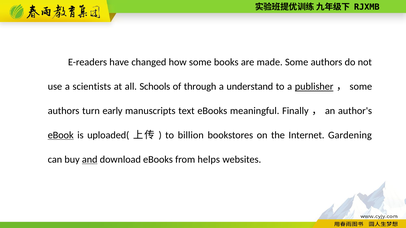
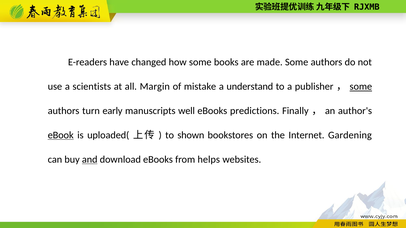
Schools: Schools -> Margin
through: through -> mistake
publisher underline: present -> none
some at (361, 87) underline: none -> present
text: text -> well
meaningful: meaningful -> predictions
billion: billion -> shown
